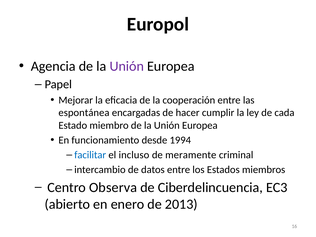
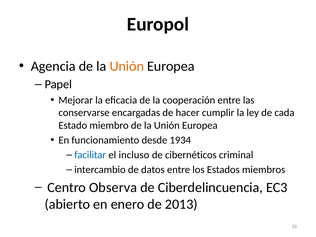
Unión at (127, 66) colour: purple -> orange
espontánea: espontánea -> conservarse
1994: 1994 -> 1934
meramente: meramente -> cibernéticos
